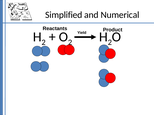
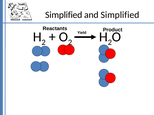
and Numerical: Numerical -> Simplified
